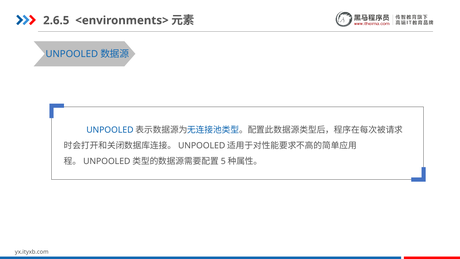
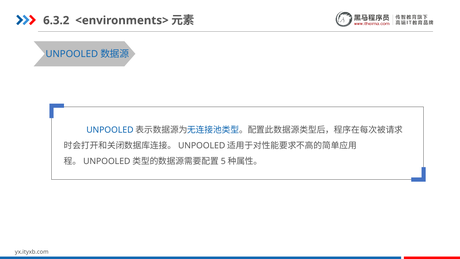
2.6.5: 2.6.5 -> 6.3.2
